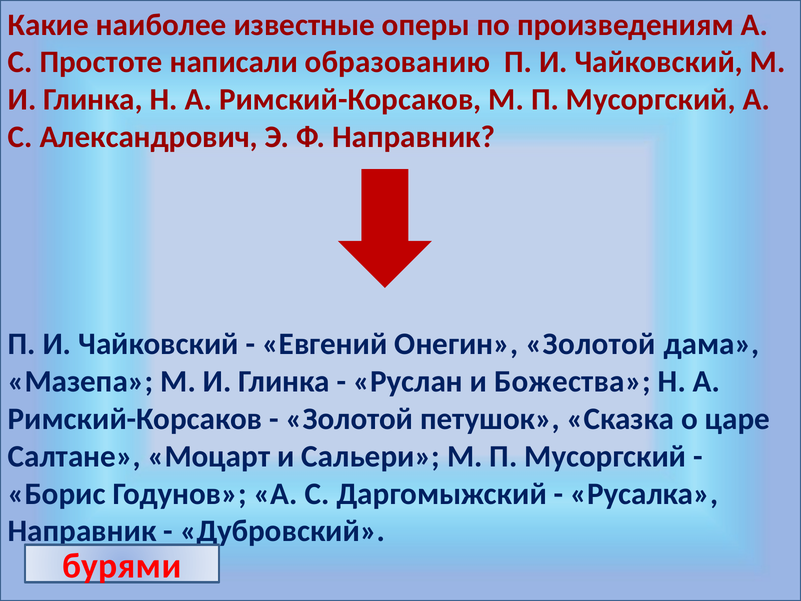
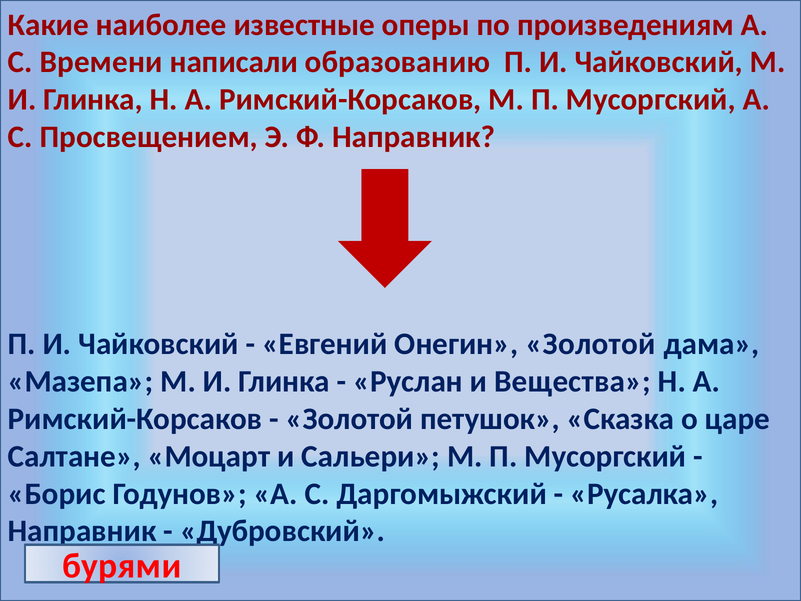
Простоте: Простоте -> Времени
Александрович: Александрович -> Просвещением
Божества: Божества -> Вещества
